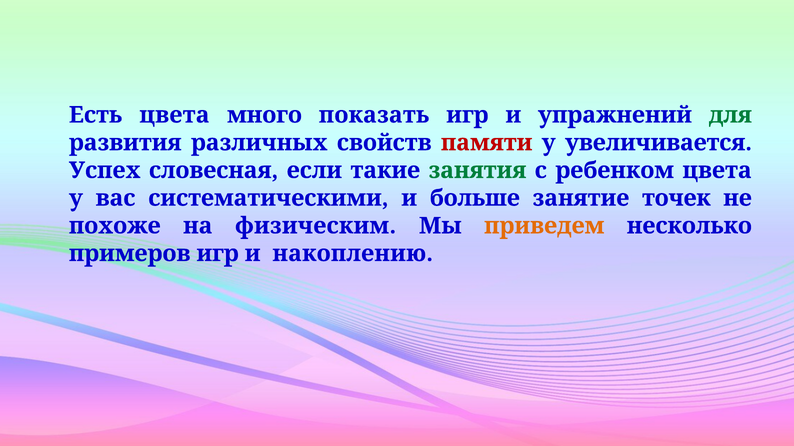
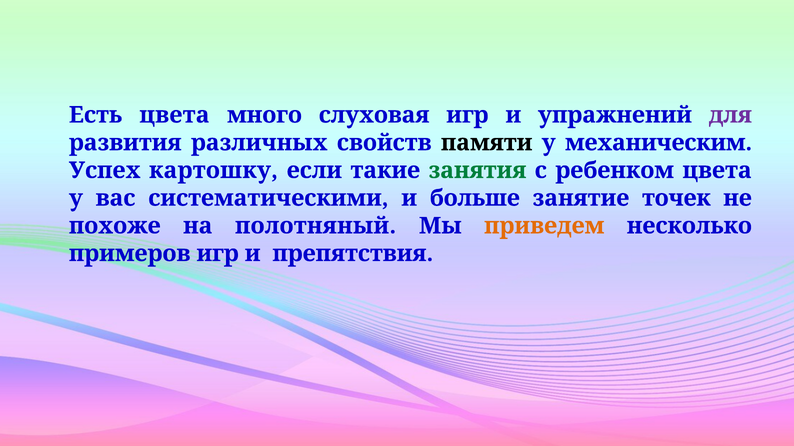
показать: показать -> слуховая
для colour: green -> purple
памяти colour: red -> black
увеличивается: увеличивается -> механическим
словесная: словесная -> картошку
физическим: физическим -> полотняный
накоплению: накоплению -> препятствия
